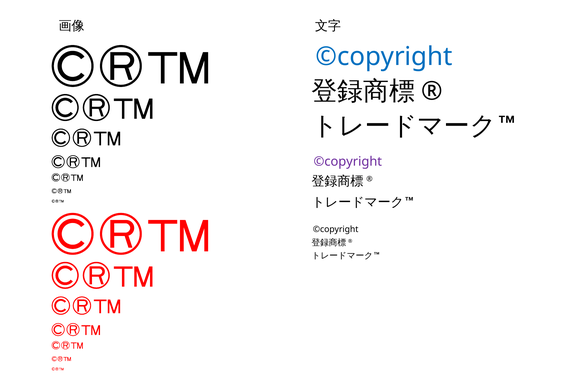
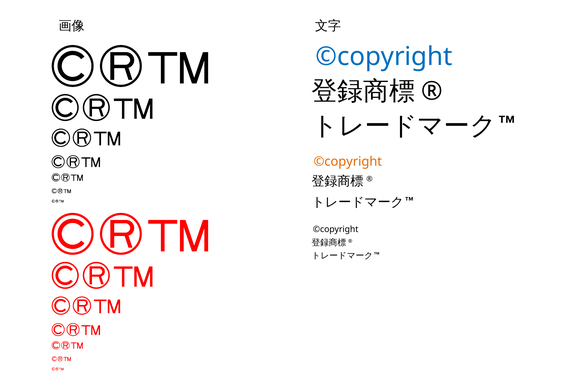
©copyright at (348, 161) colour: purple -> orange
